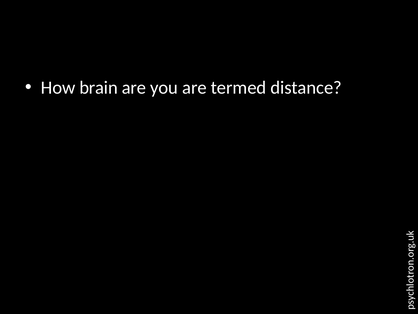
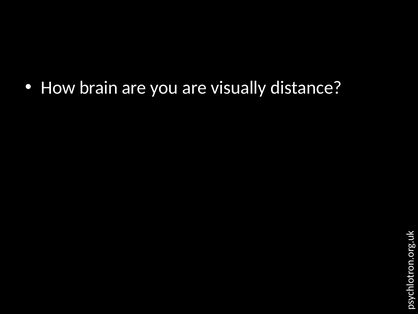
termed: termed -> visually
